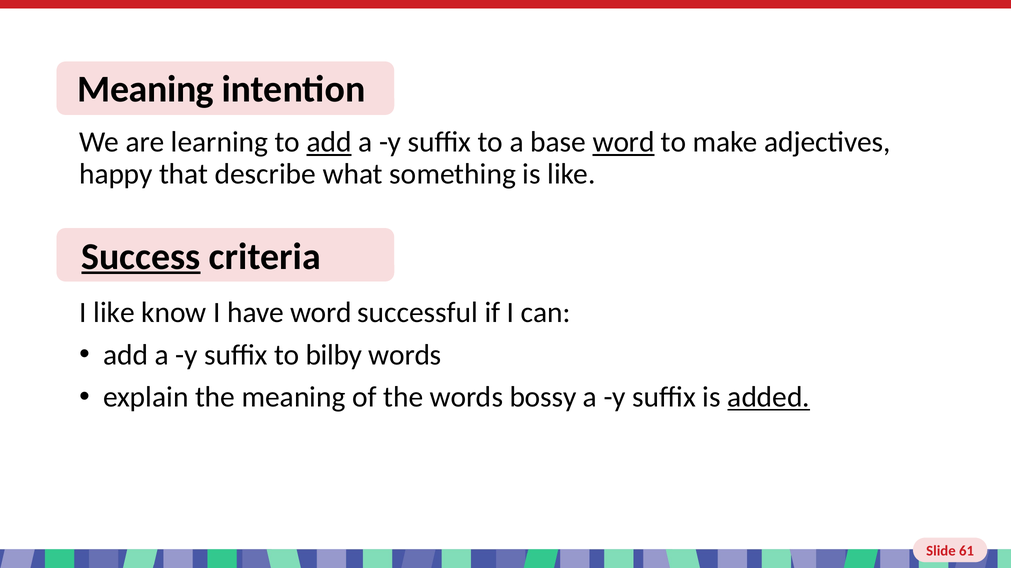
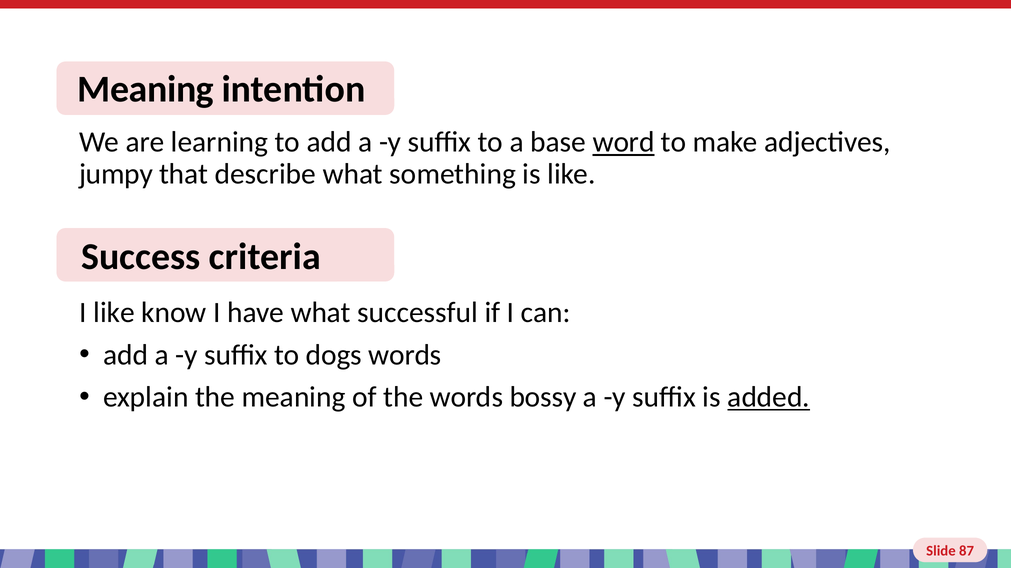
add at (329, 142) underline: present -> none
happy: happy -> jumpy
Success underline: present -> none
have word: word -> what
bilby: bilby -> dogs
61: 61 -> 87
